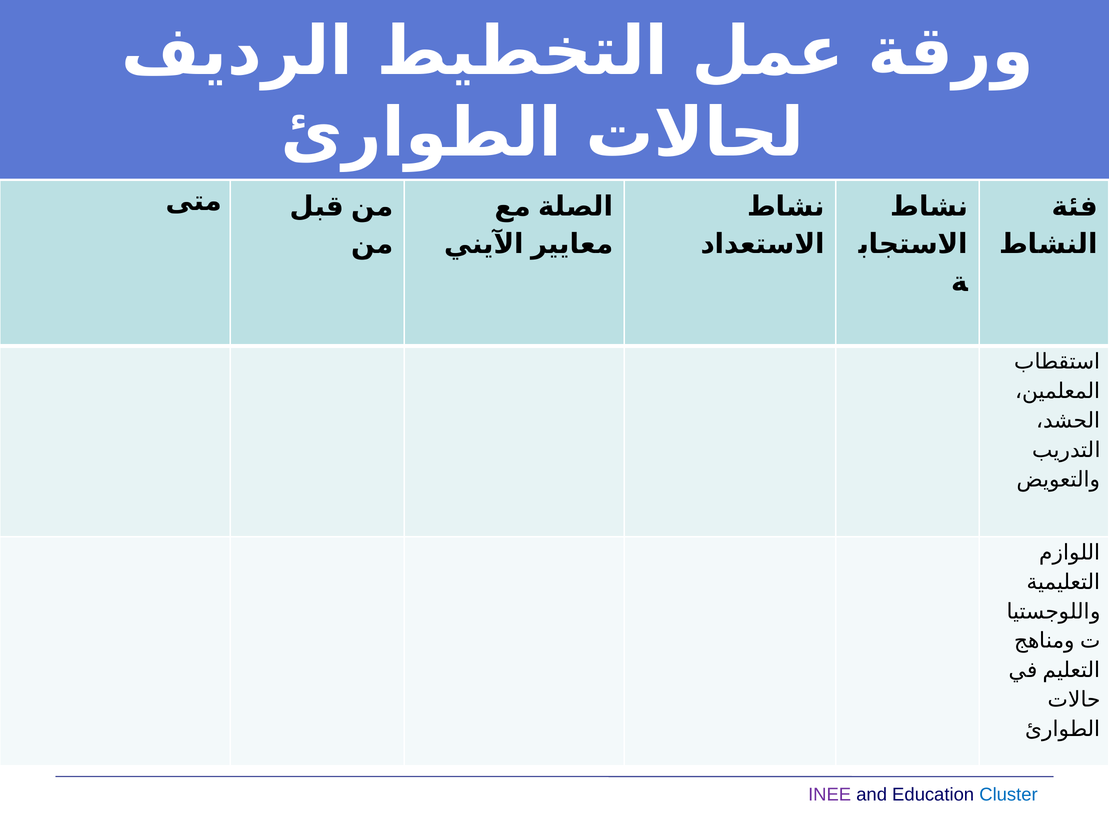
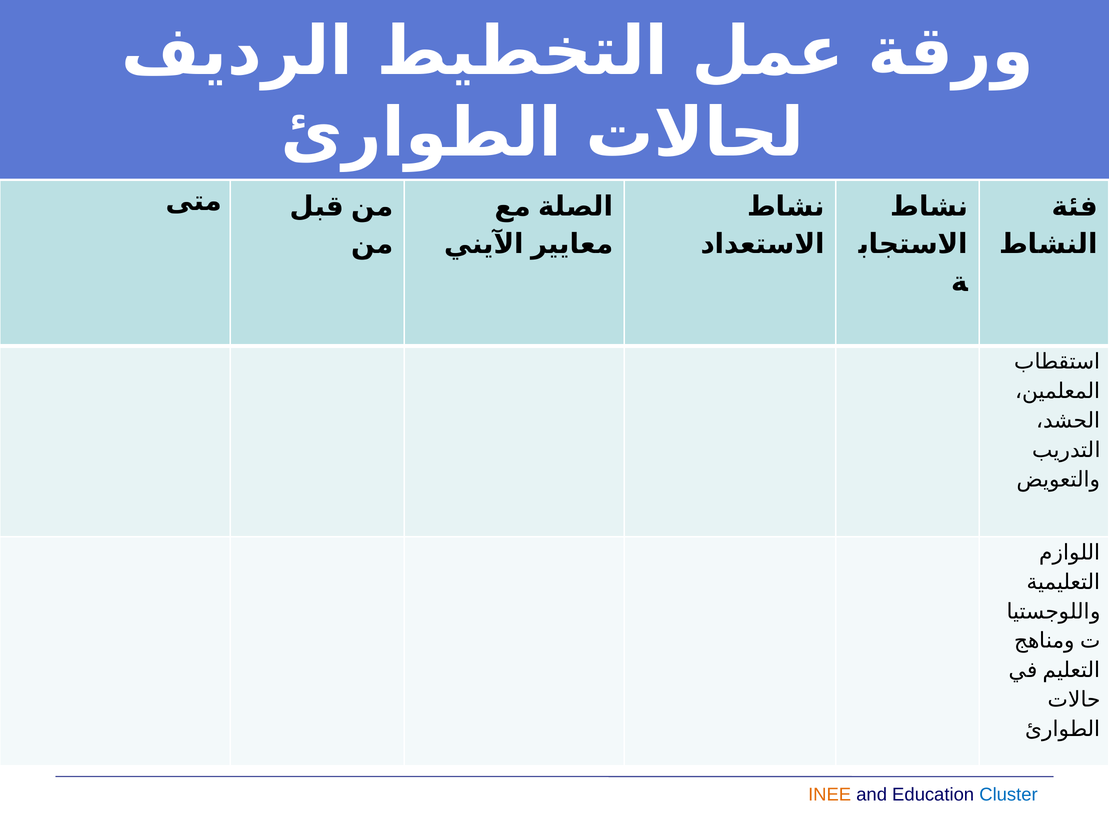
INEE colour: purple -> orange
